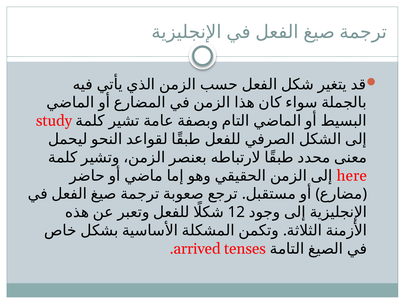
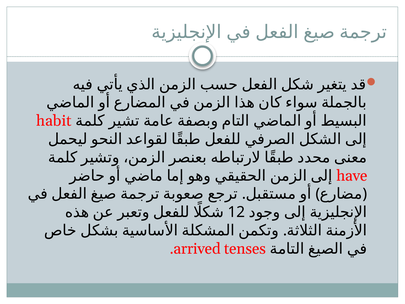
study: study -> habit
here: here -> have
